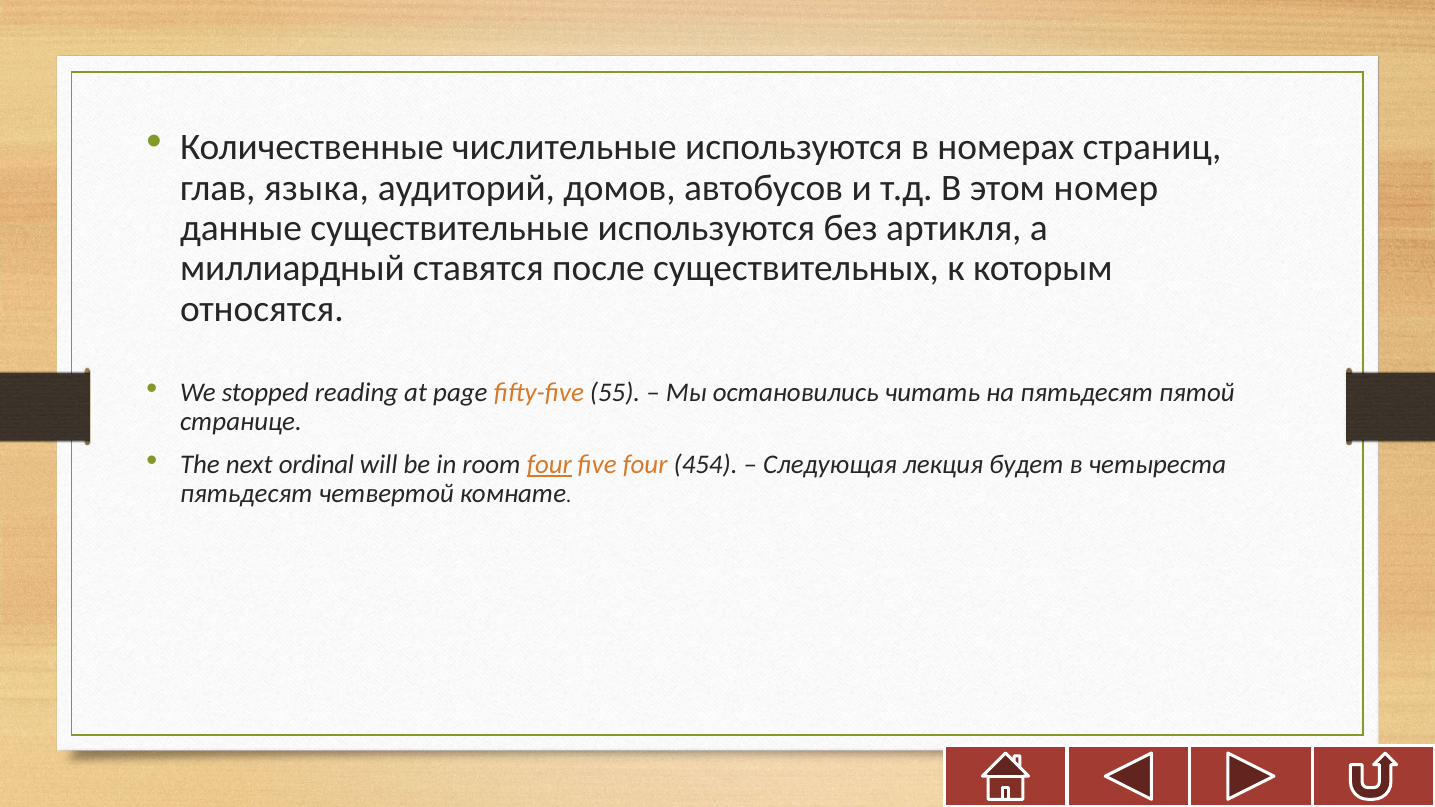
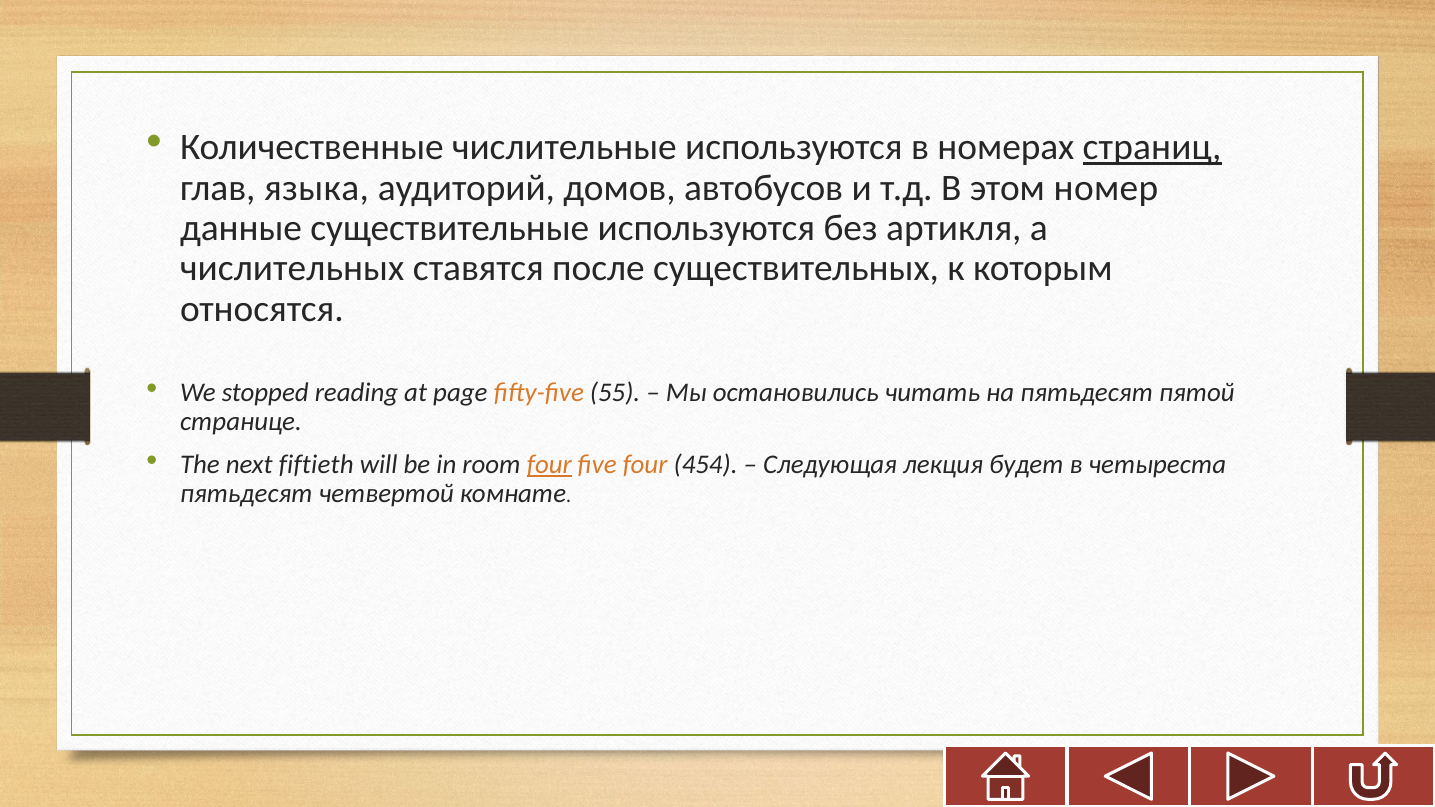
страниц underline: none -> present
миллиардный: миллиардный -> числительных
ordinal: ordinal -> fiftieth
